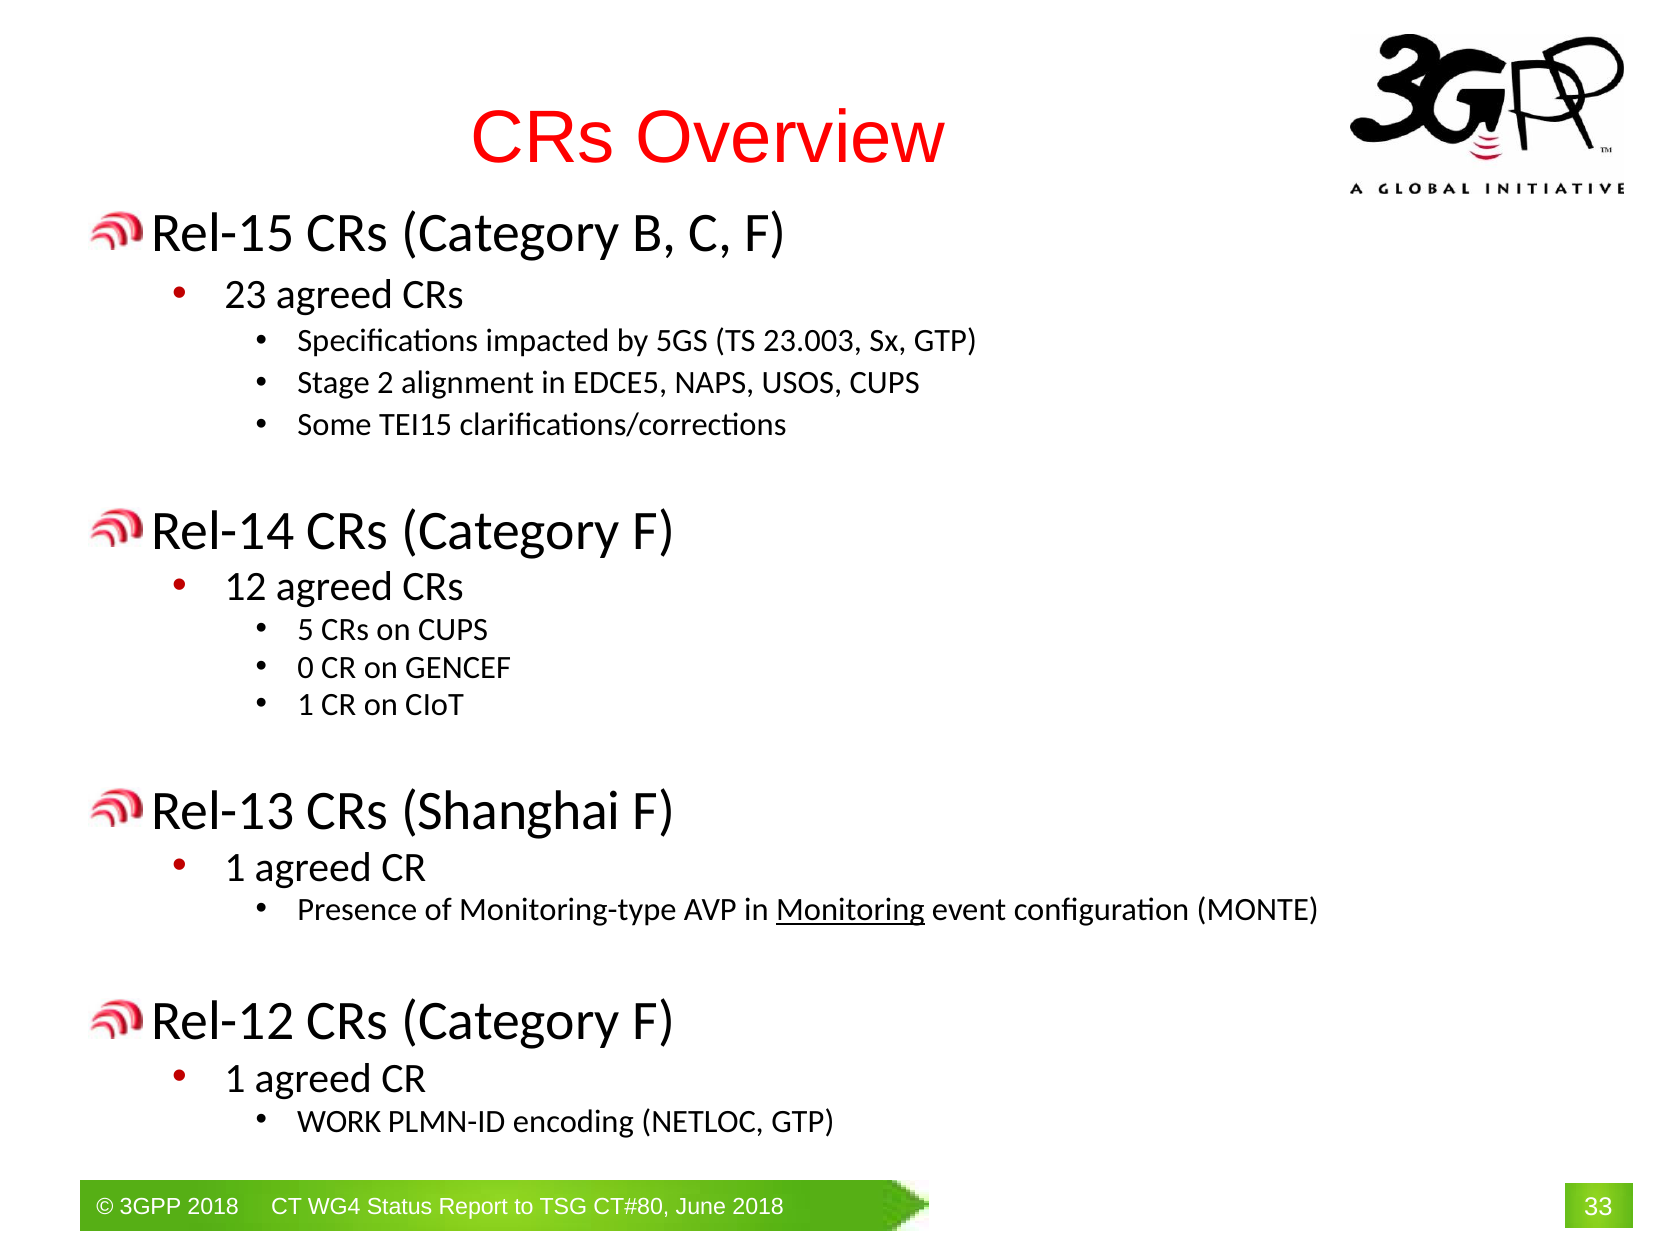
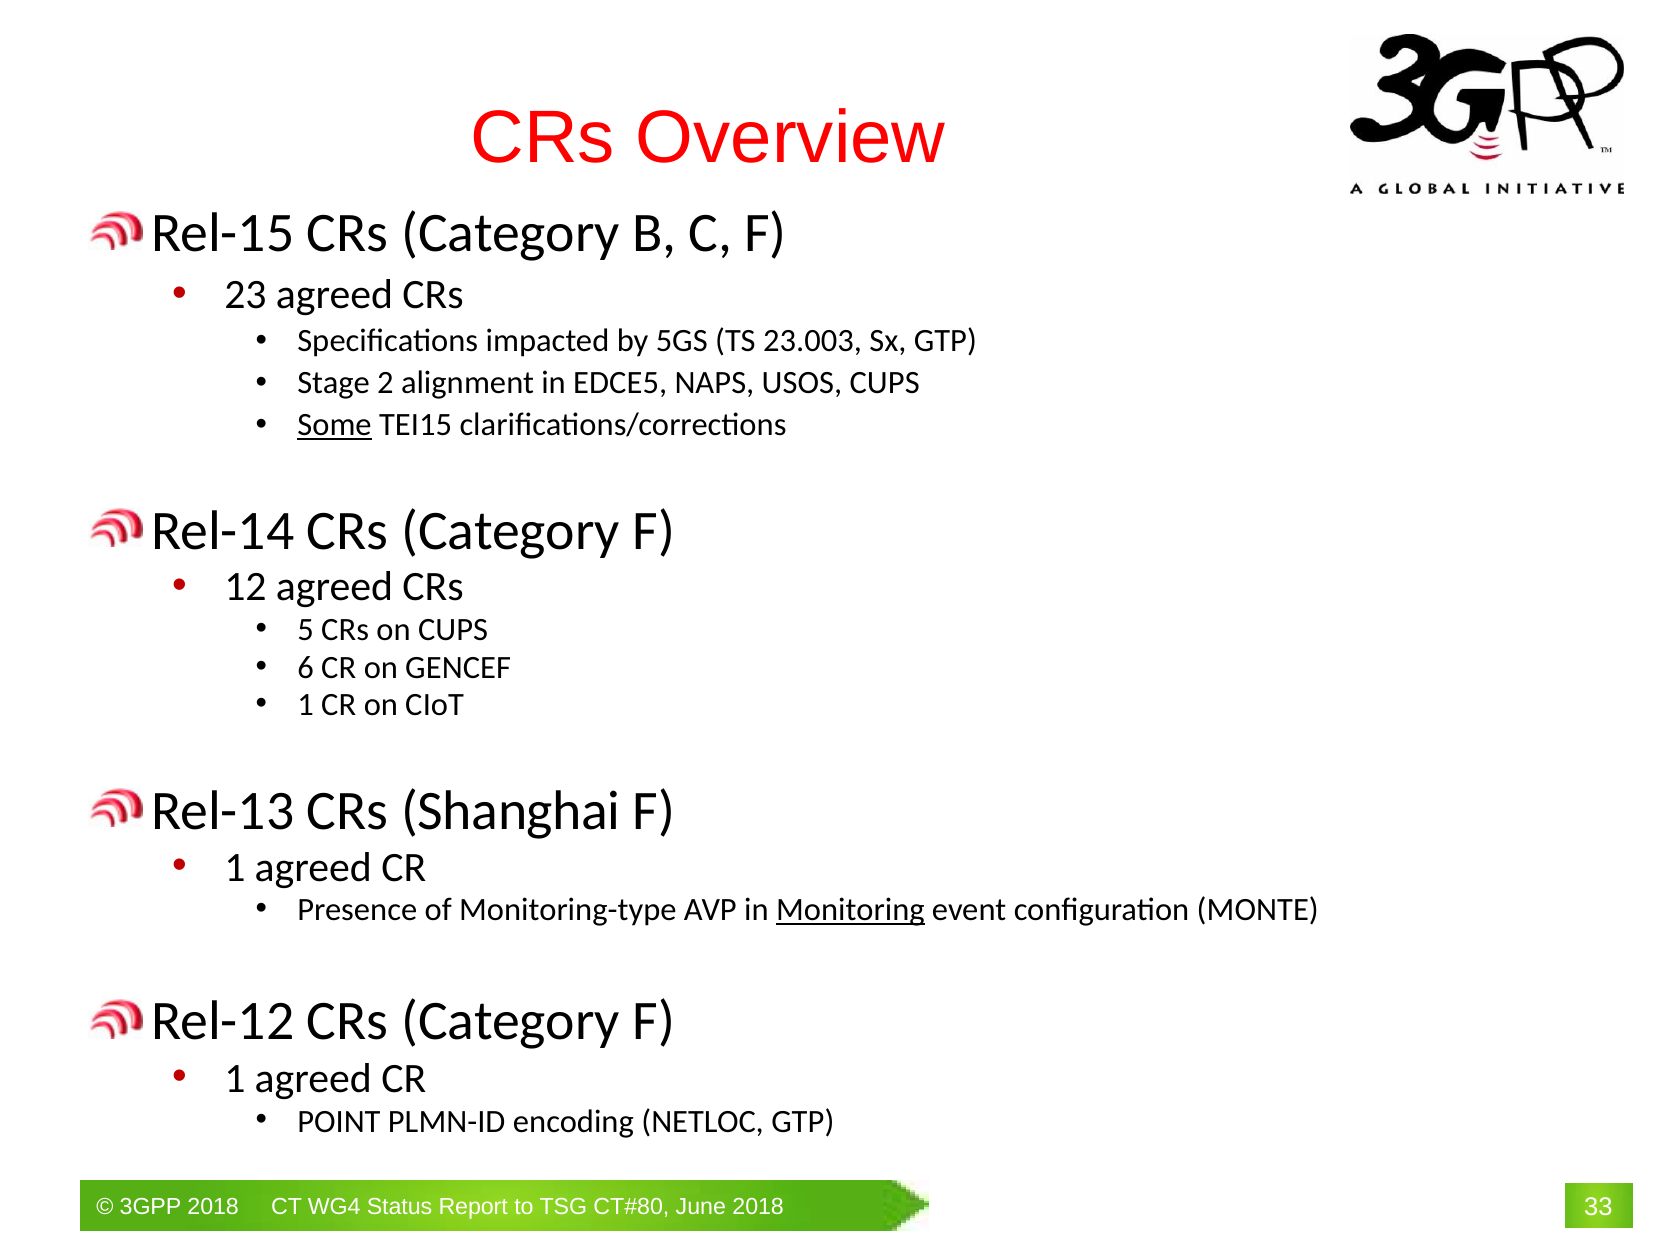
Some underline: none -> present
0: 0 -> 6
WORK: WORK -> POINT
